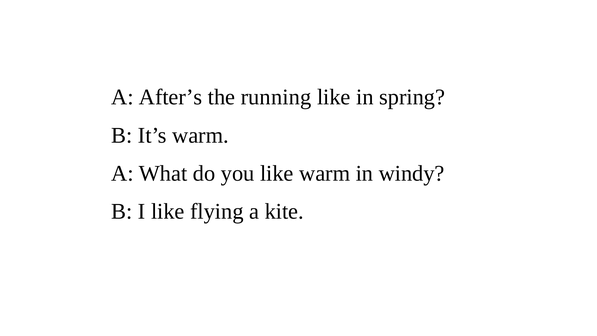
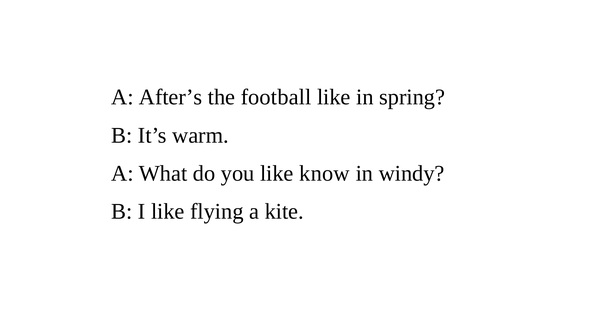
running: running -> football
like warm: warm -> know
